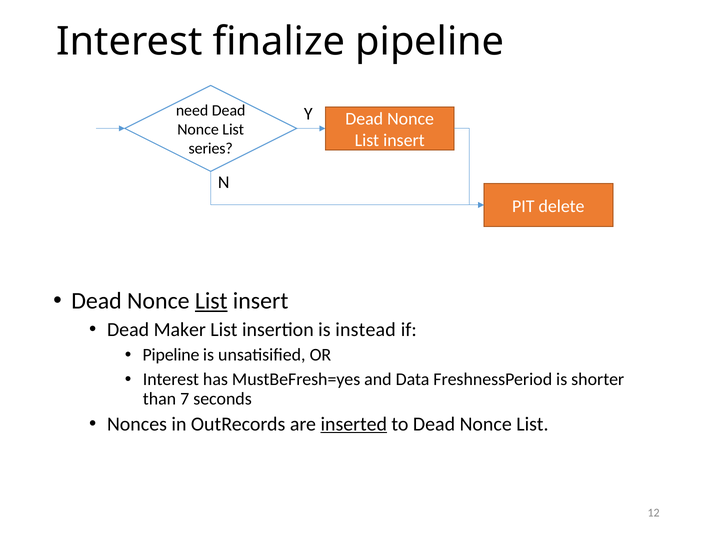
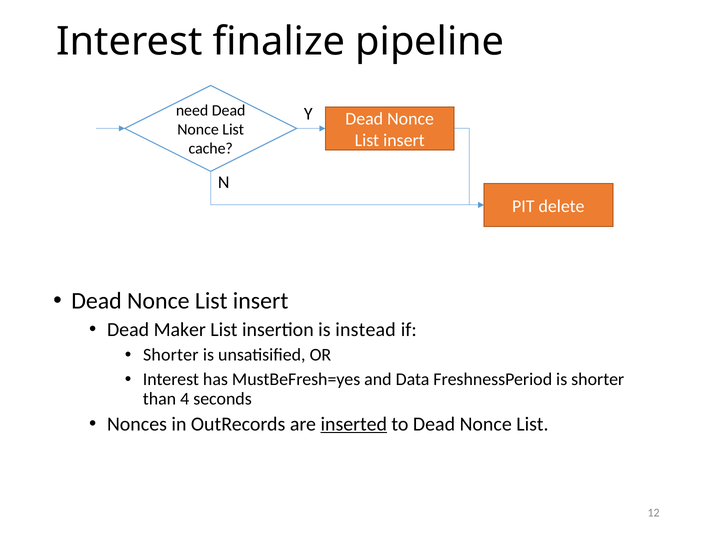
series: series -> cache
List at (211, 301) underline: present -> none
Pipeline at (171, 355): Pipeline -> Shorter
7: 7 -> 4
